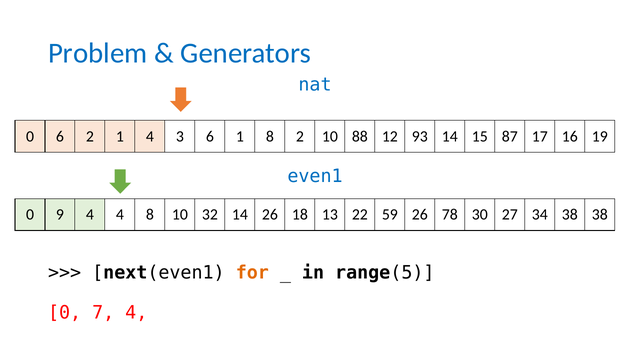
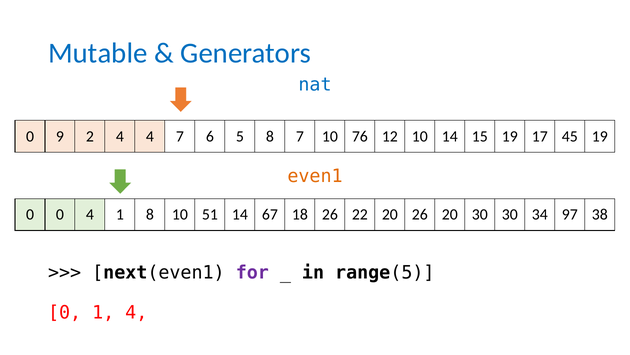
Problem: Problem -> Mutable
0 6: 6 -> 9
2 1: 1 -> 4
4 3: 3 -> 7
6 1: 1 -> 5
8 2: 2 -> 7
88: 88 -> 76
12 93: 93 -> 10
15 87: 87 -> 19
16: 16 -> 45
even1 colour: blue -> orange
0 9: 9 -> 0
4 4: 4 -> 1
32: 32 -> 51
14 26: 26 -> 67
18 13: 13 -> 26
22 59: 59 -> 20
26 78: 78 -> 20
30 27: 27 -> 30
34 38: 38 -> 97
for colour: orange -> purple
0 7: 7 -> 1
